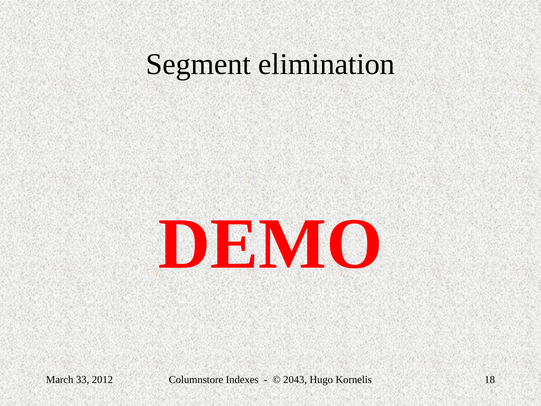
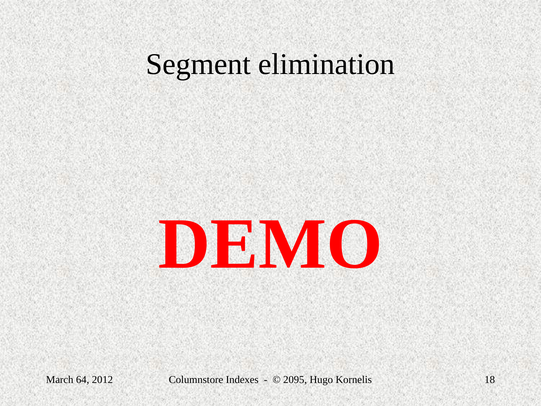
33: 33 -> 64
2043: 2043 -> 2095
